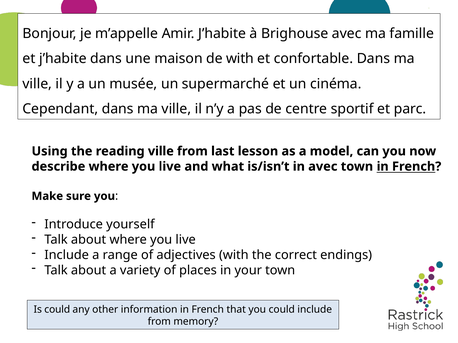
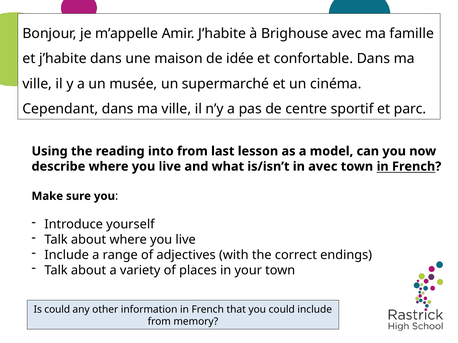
de with: with -> idée
reading ville: ville -> into
